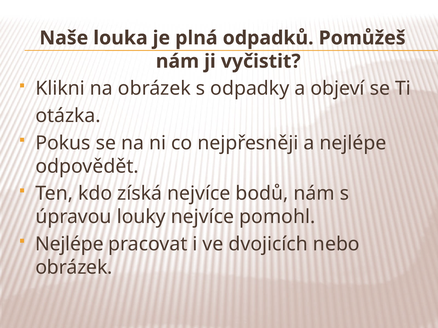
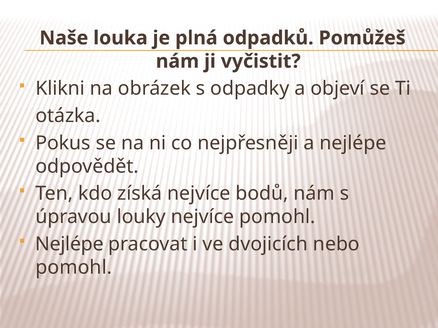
obrázek at (74, 268): obrázek -> pomohl
